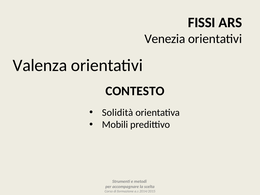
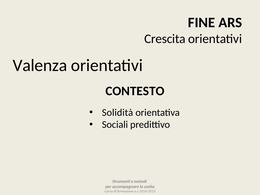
FISSI: FISSI -> FINE
Venezia: Venezia -> Crescita
Mobili: Mobili -> Sociali
